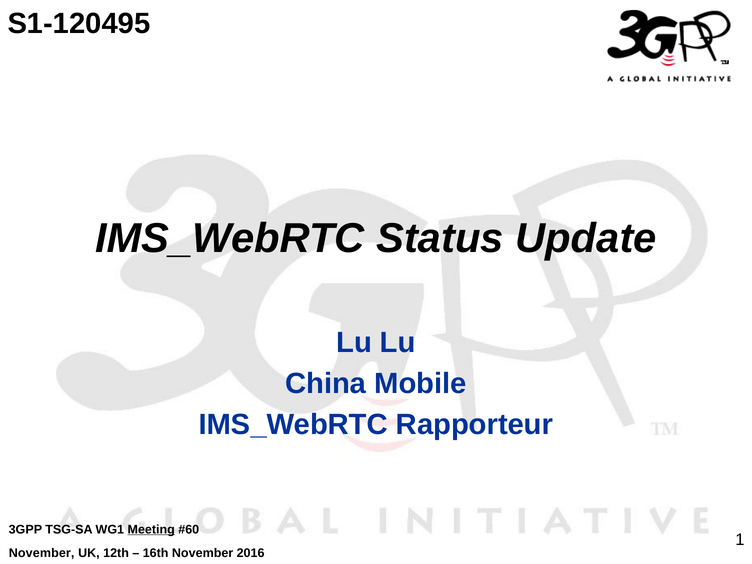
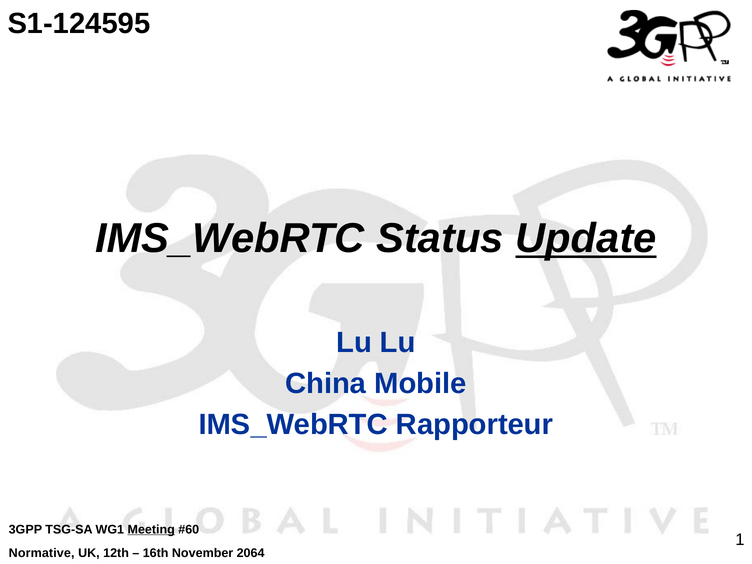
S1-120495: S1-120495 -> S1-124595
Update underline: none -> present
November at (42, 553): November -> Normative
2016: 2016 -> 2064
